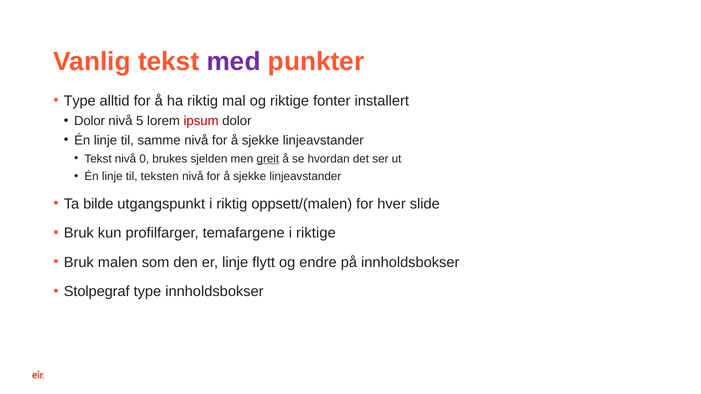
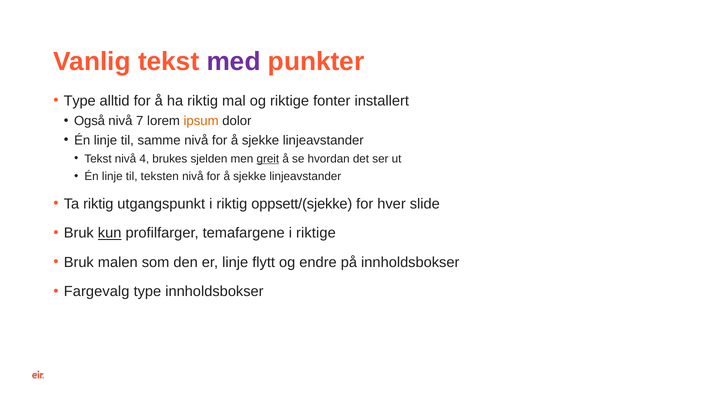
Dolor at (90, 121): Dolor -> Også
5: 5 -> 7
ipsum colour: red -> orange
0: 0 -> 4
Ta bilde: bilde -> riktig
oppsett/(malen: oppsett/(malen -> oppsett/(sjekke
kun underline: none -> present
Stolpegraf: Stolpegraf -> Fargevalg
